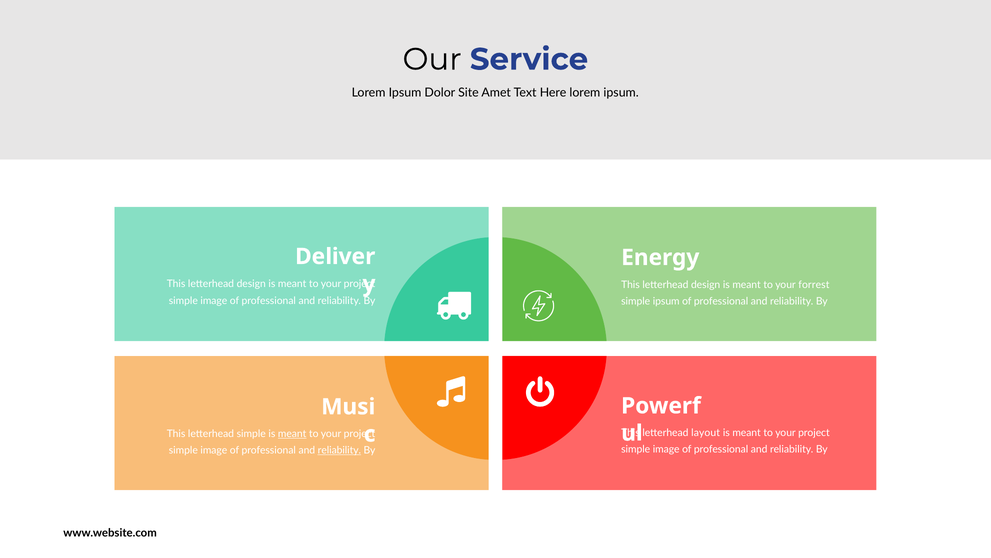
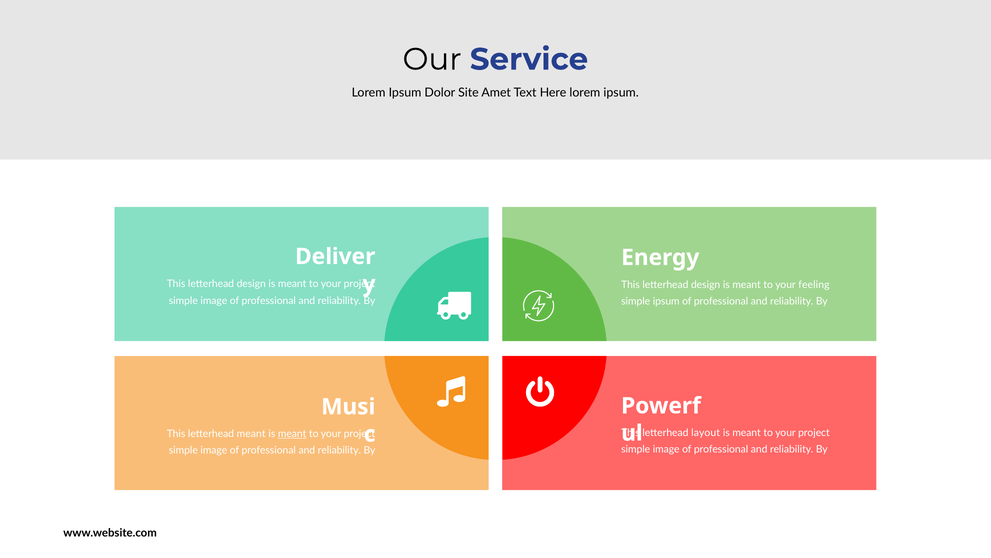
forrest: forrest -> feeling
letterhead simple: simple -> meant
reliability at (339, 450) underline: present -> none
